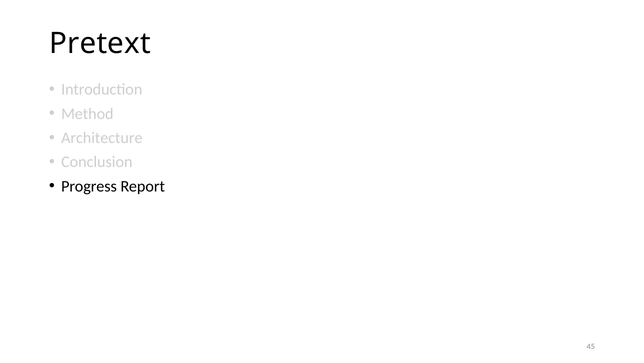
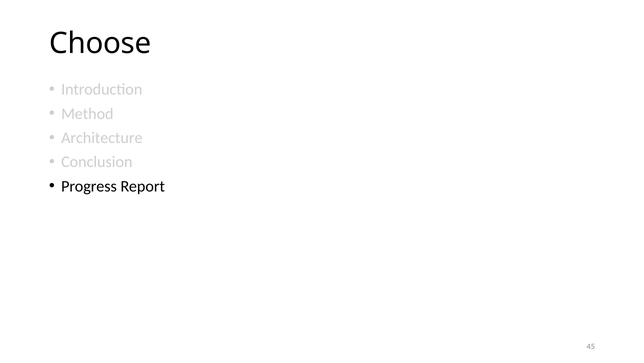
Pretext: Pretext -> Choose
